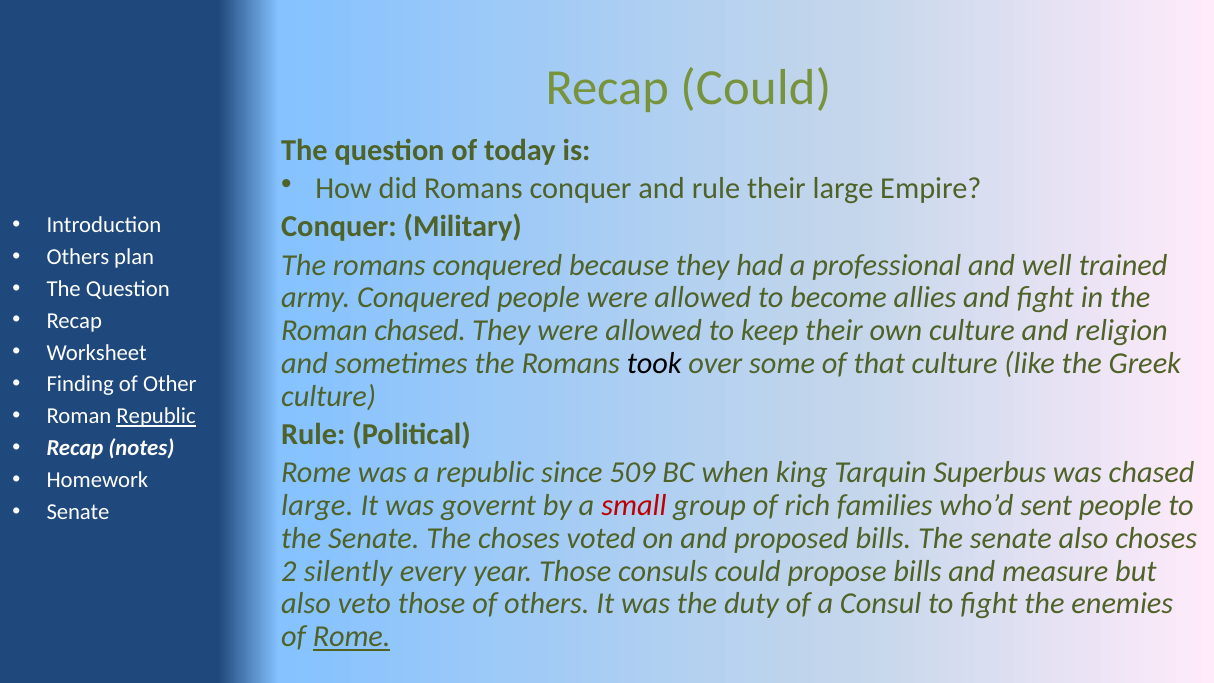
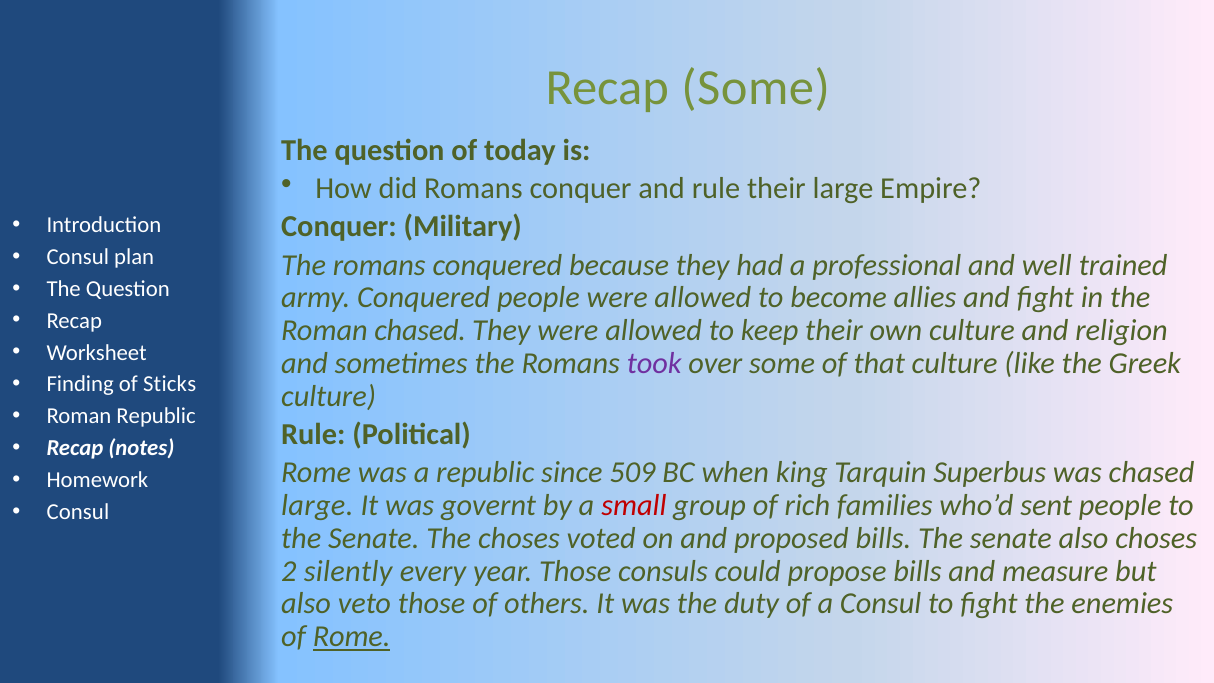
Recap Could: Could -> Some
Others at (78, 257): Others -> Consul
took colour: black -> purple
Other: Other -> Sticks
Republic at (156, 416) underline: present -> none
Senate at (78, 512): Senate -> Consul
